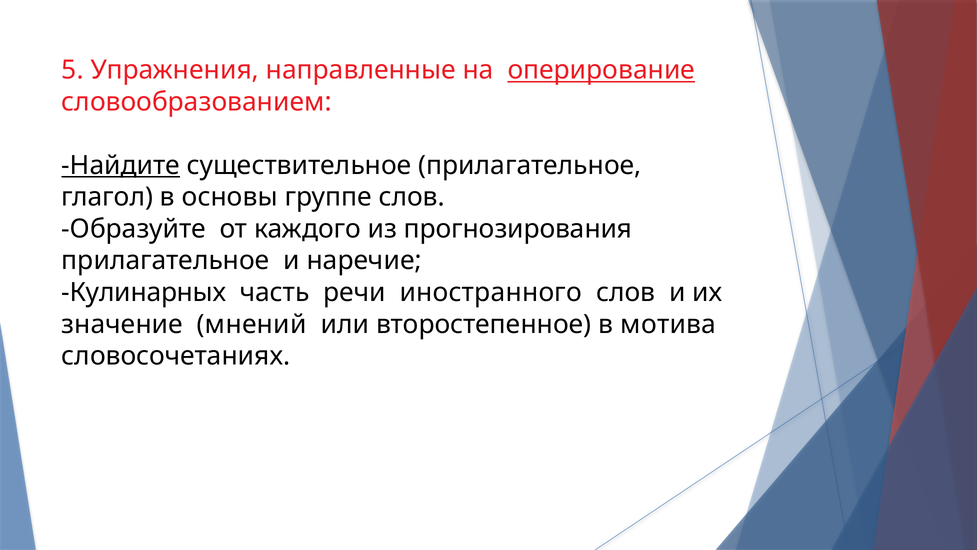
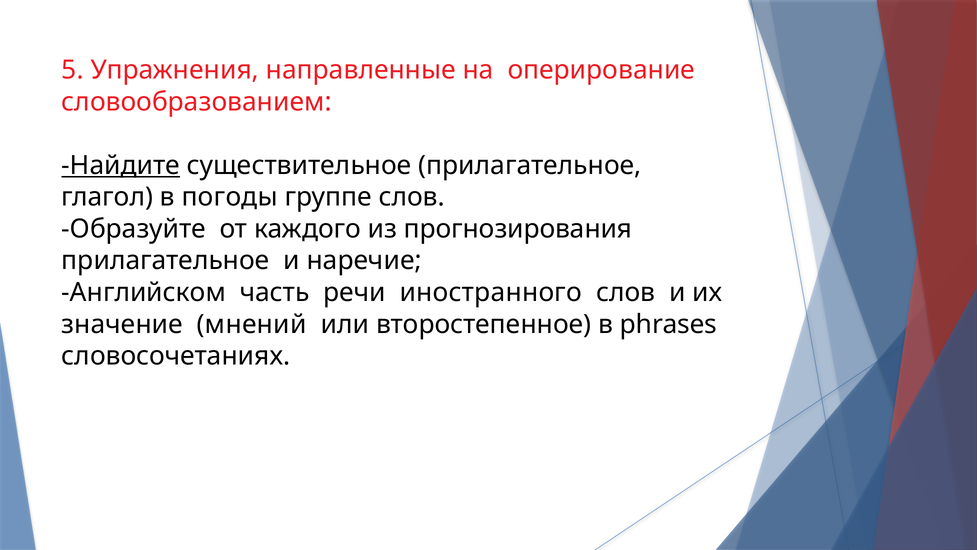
оперирование underline: present -> none
основы: основы -> погоды
Кулинарных: Кулинарных -> Английском
мотива: мотива -> phrases
